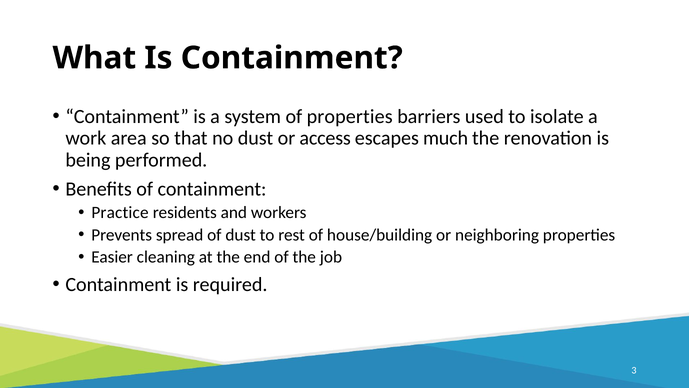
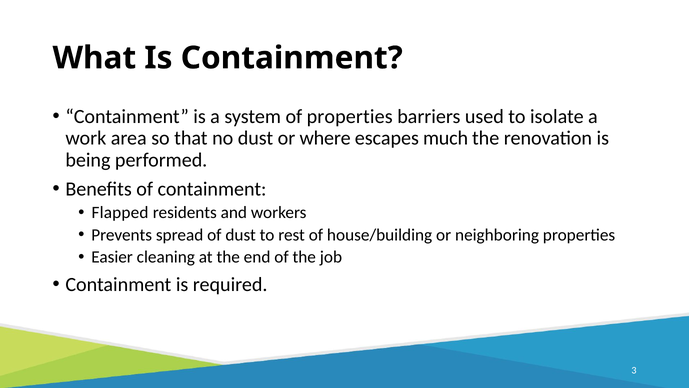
access: access -> where
Practice: Practice -> Flapped
